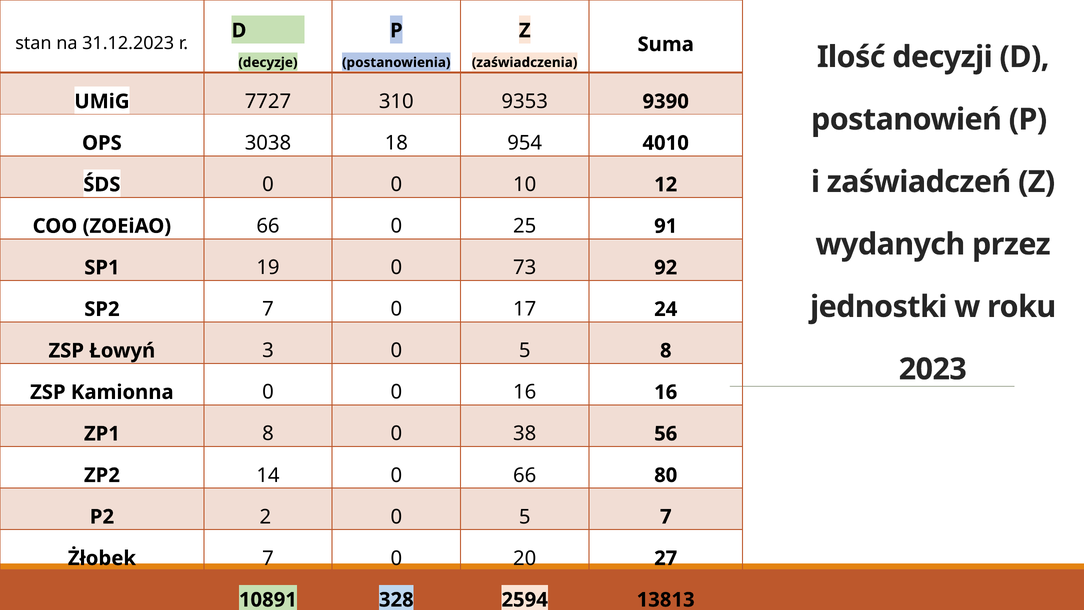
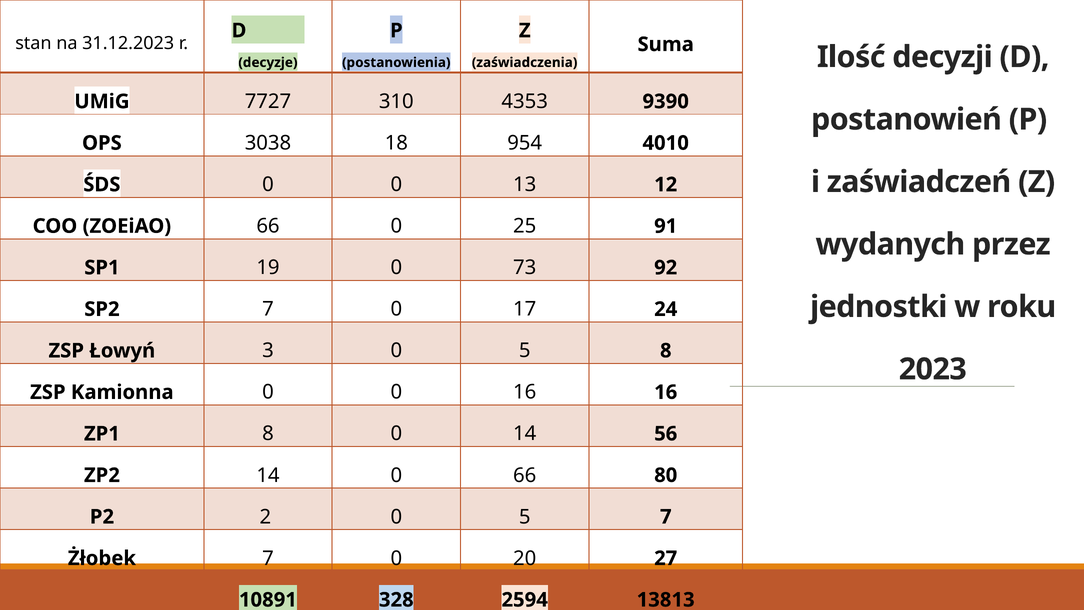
9353: 9353 -> 4353
10: 10 -> 13
0 38: 38 -> 14
